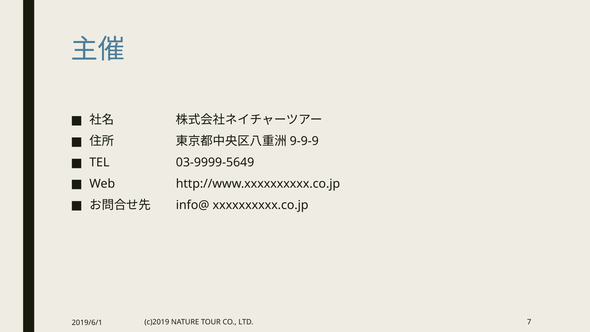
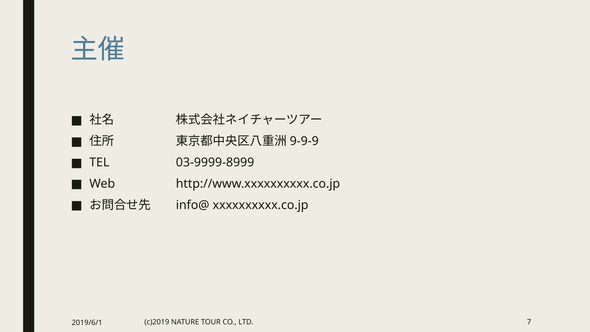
03-9999-5649: 03-9999-5649 -> 03-9999-8999
